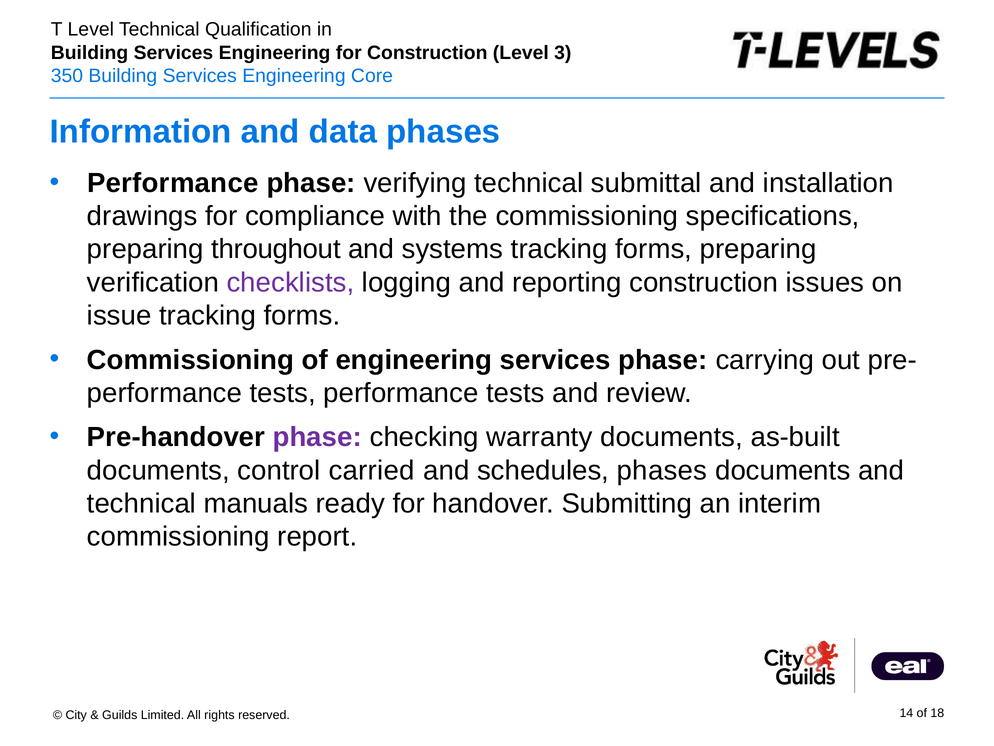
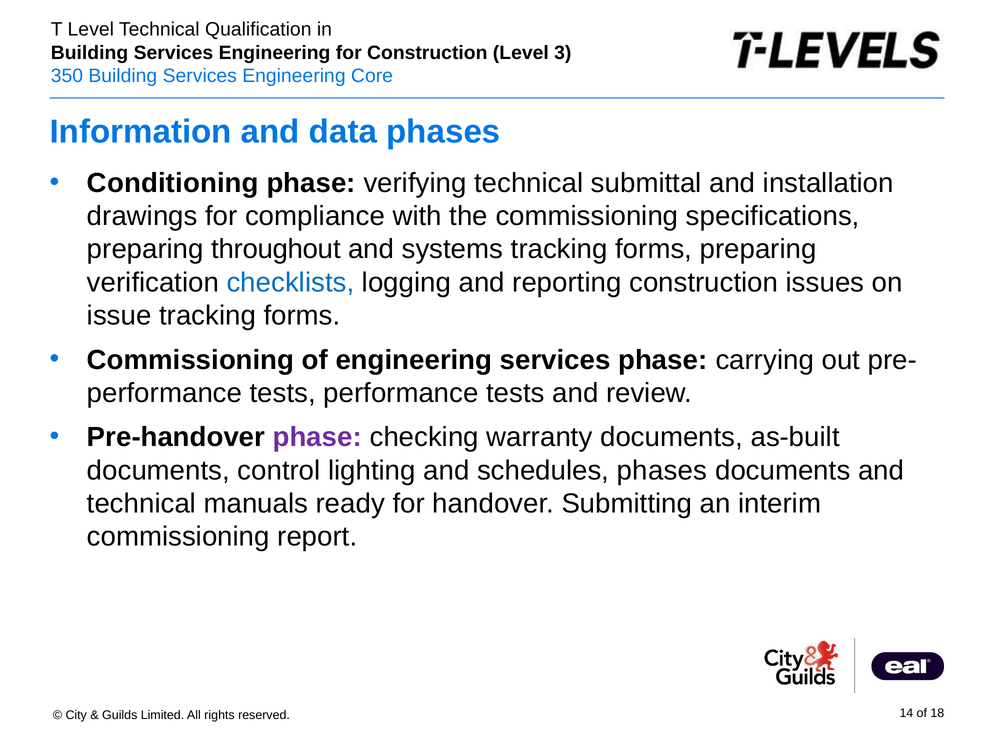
Performance at (173, 183): Performance -> Conditioning
checklists colour: purple -> blue
carried: carried -> lighting
